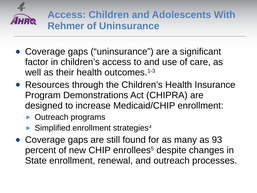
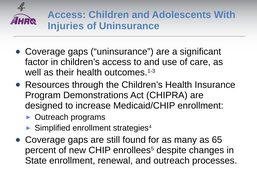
Rehmer: Rehmer -> Injuries
93: 93 -> 65
